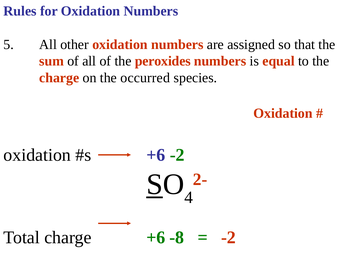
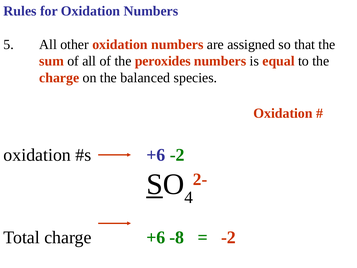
occurred: occurred -> balanced
